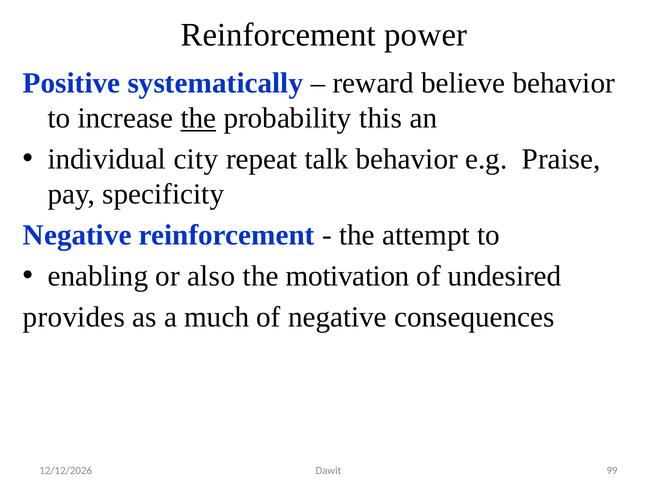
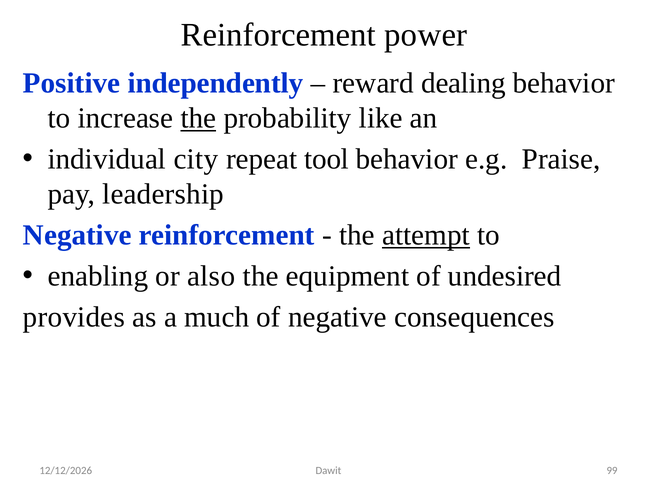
systematically: systematically -> independently
believe: believe -> dealing
this: this -> like
talk: talk -> tool
specificity: specificity -> leadership
attempt underline: none -> present
motivation: motivation -> equipment
